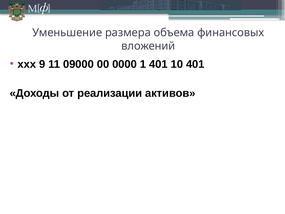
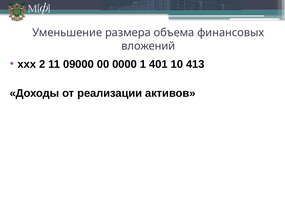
9: 9 -> 2
10 401: 401 -> 413
